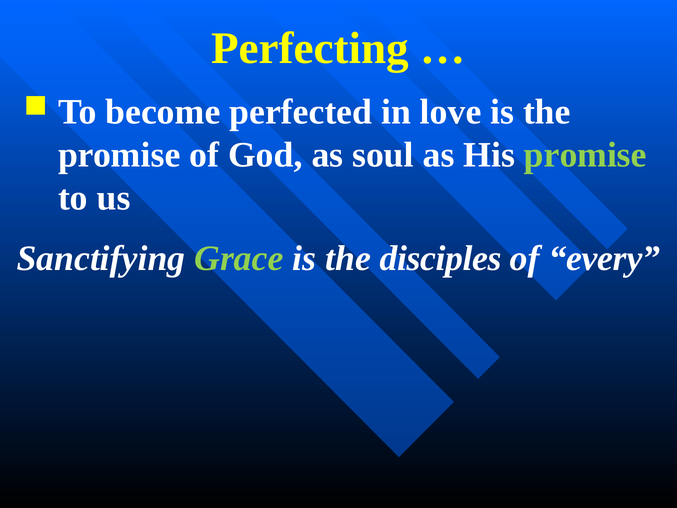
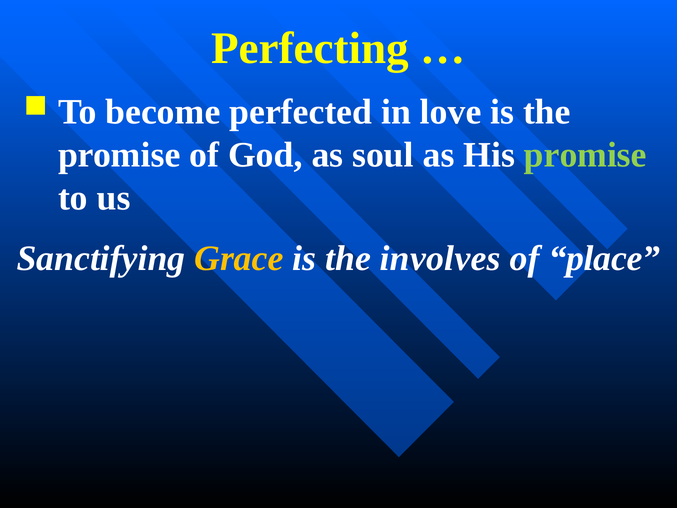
Grace colour: light green -> yellow
disciples: disciples -> involves
every: every -> place
